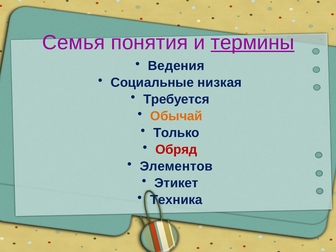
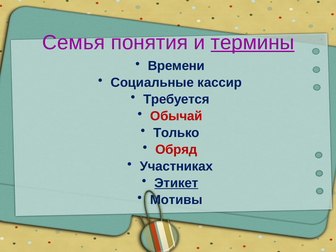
Ведения: Ведения -> Времени
низкая: низкая -> кассир
Обычай colour: orange -> red
Элементов: Элементов -> Участниках
Этикет underline: none -> present
Техника: Техника -> Мотивы
